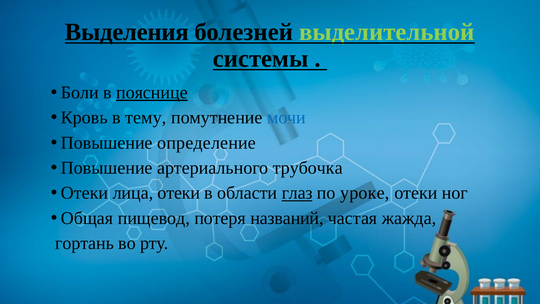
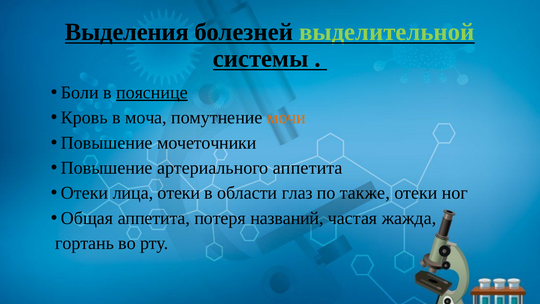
тему: тему -> моча
мочи colour: blue -> orange
определение: определение -> мочеточники
артериального трубочка: трубочка -> аппетита
глаз underline: present -> none
уроке: уроке -> также
Общая пищевод: пищевод -> аппетита
